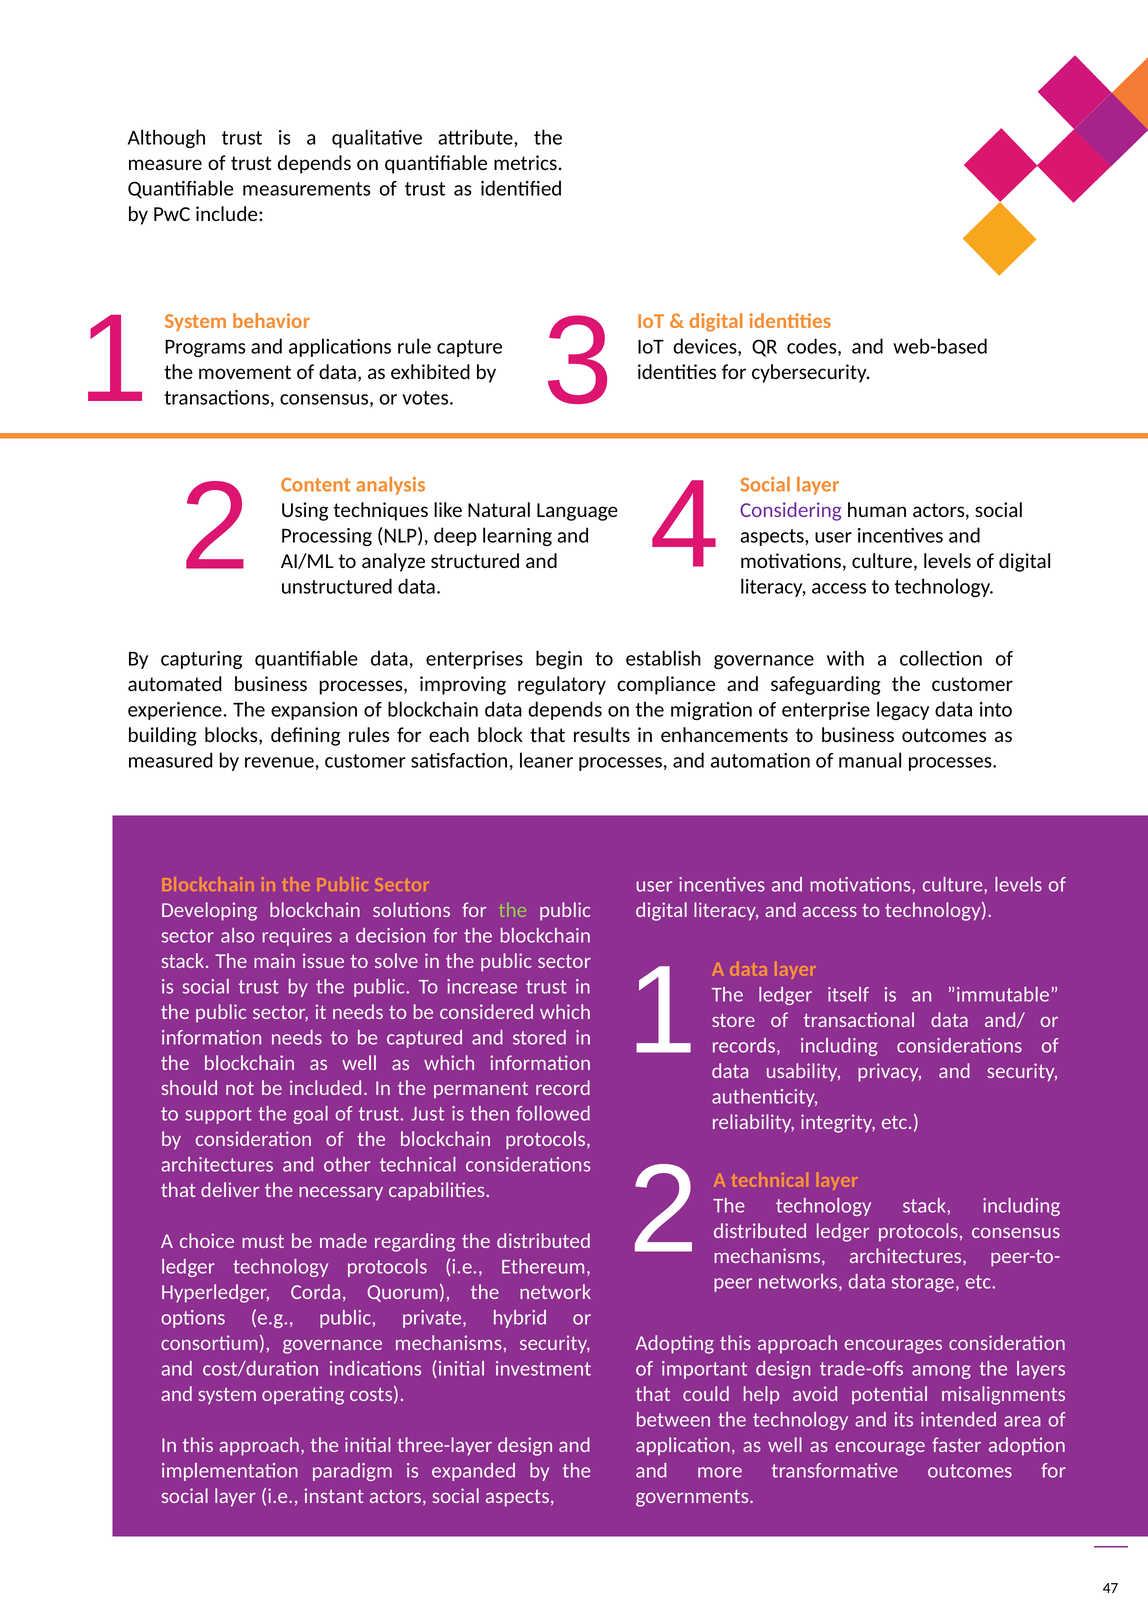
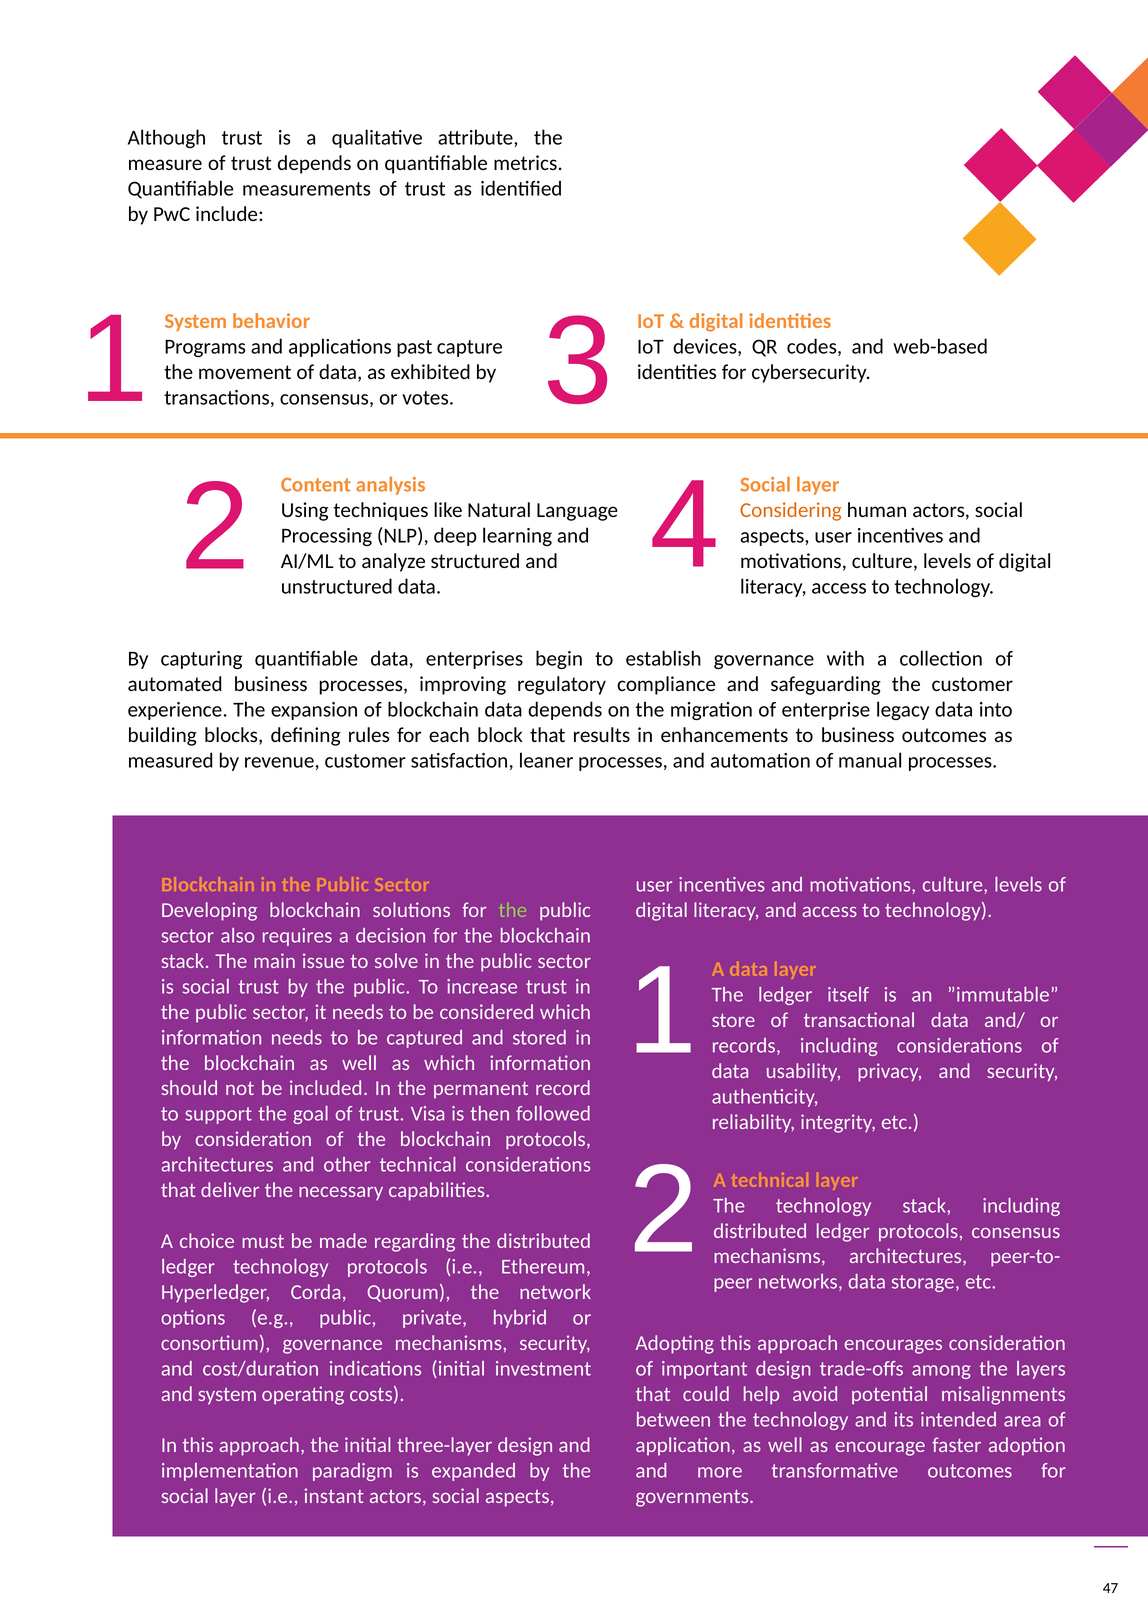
rule: rule -> past
Considering colour: purple -> orange
Just: Just -> Visa
